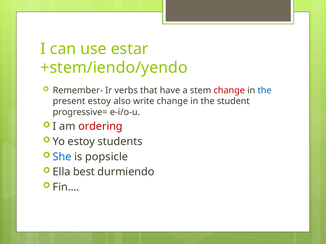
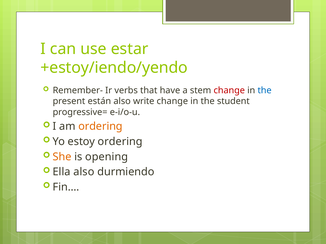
+stem/iendo/yendo: +stem/iendo/yendo -> +estoy/iendo/yendo
present estoy: estoy -> están
ordering at (100, 127) colour: red -> orange
estoy students: students -> ordering
She colour: blue -> orange
popsicle: popsicle -> opening
Ella best: best -> also
